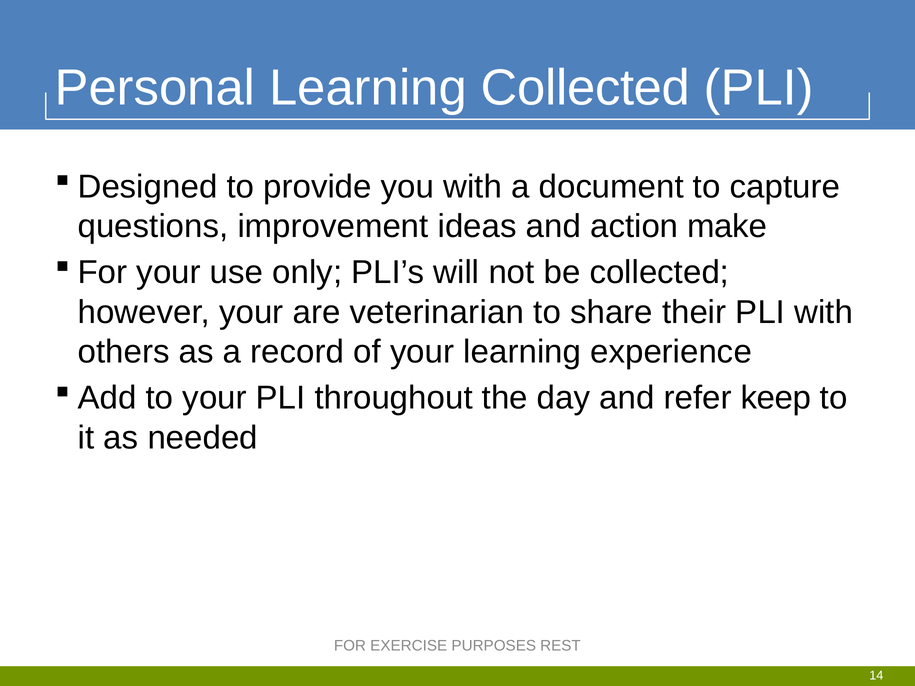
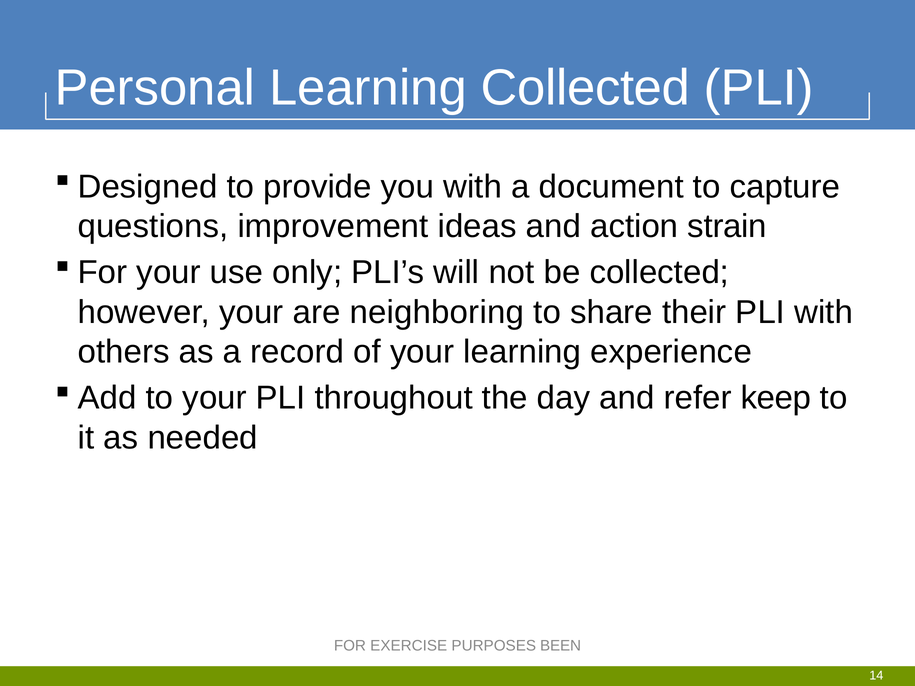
make: make -> strain
veterinarian: veterinarian -> neighboring
REST: REST -> BEEN
